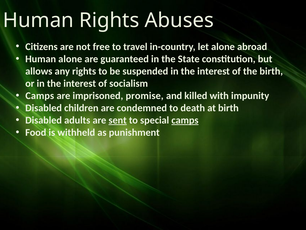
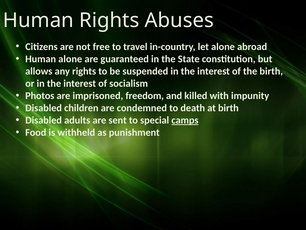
Camps at (40, 96): Camps -> Photos
promise: promise -> freedom
sent underline: present -> none
